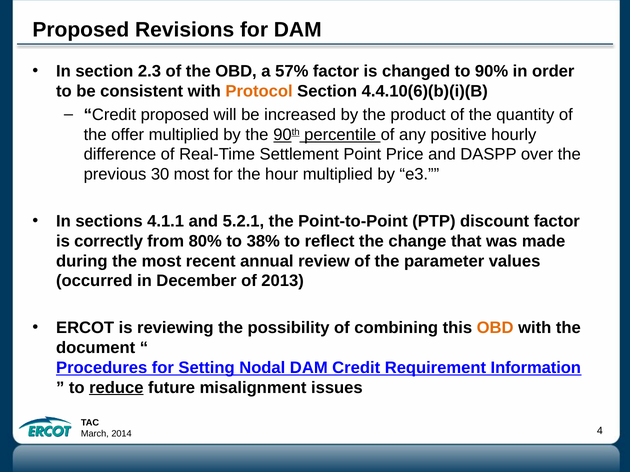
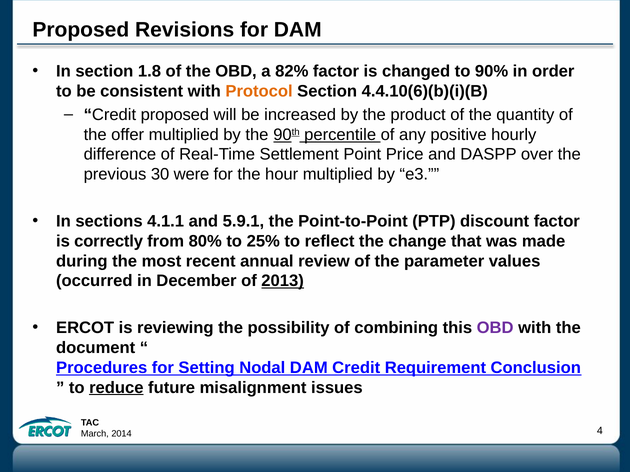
2.3: 2.3 -> 1.8
57%: 57% -> 82%
30 most: most -> were
5.2.1: 5.2.1 -> 5.9.1
38%: 38% -> 25%
2013 underline: none -> present
OBD at (495, 328) colour: orange -> purple
Information: Information -> Conclusion
